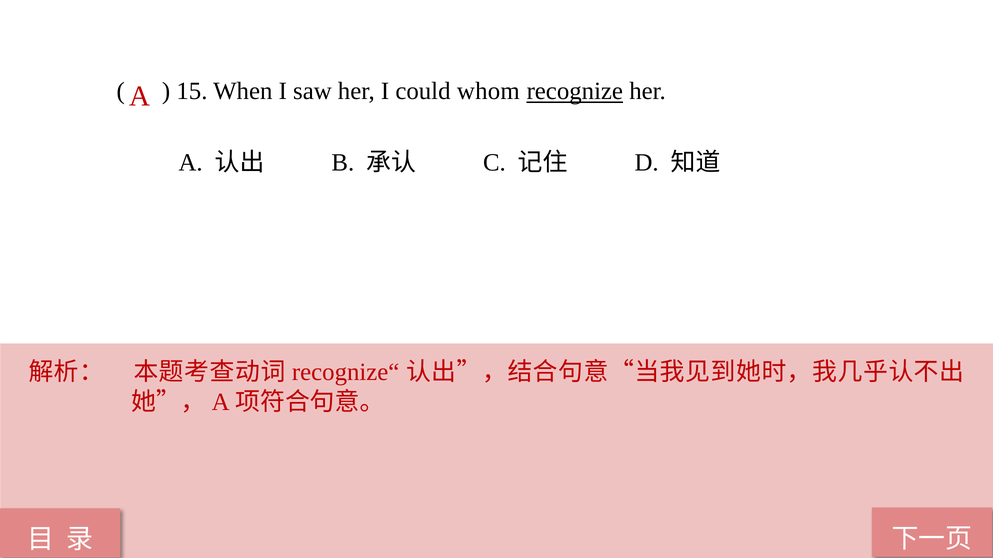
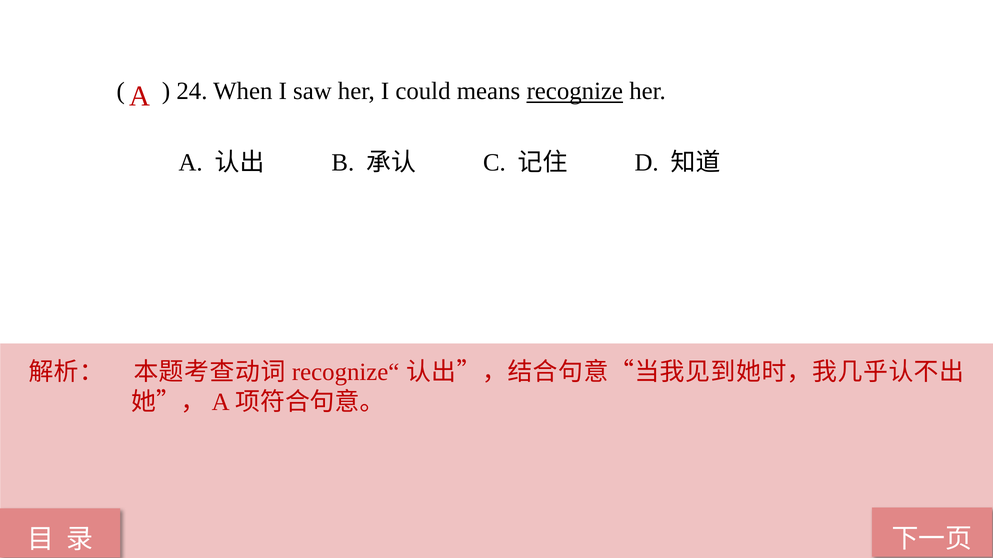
15: 15 -> 24
whom: whom -> means
